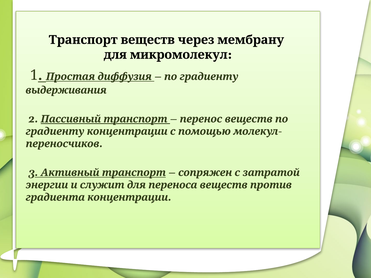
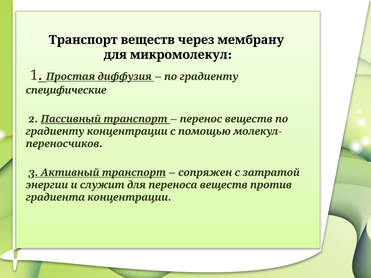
выдерживания: выдерживания -> специфические
